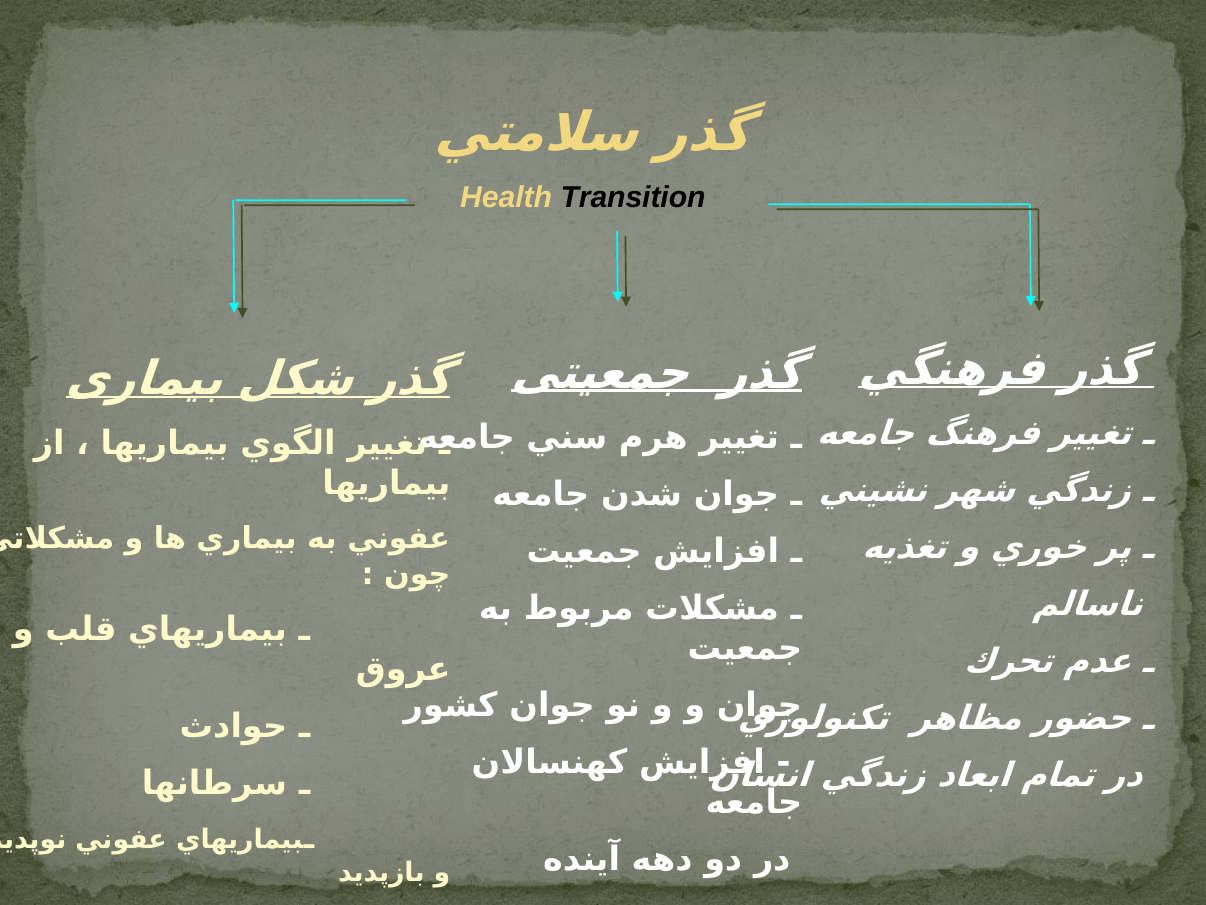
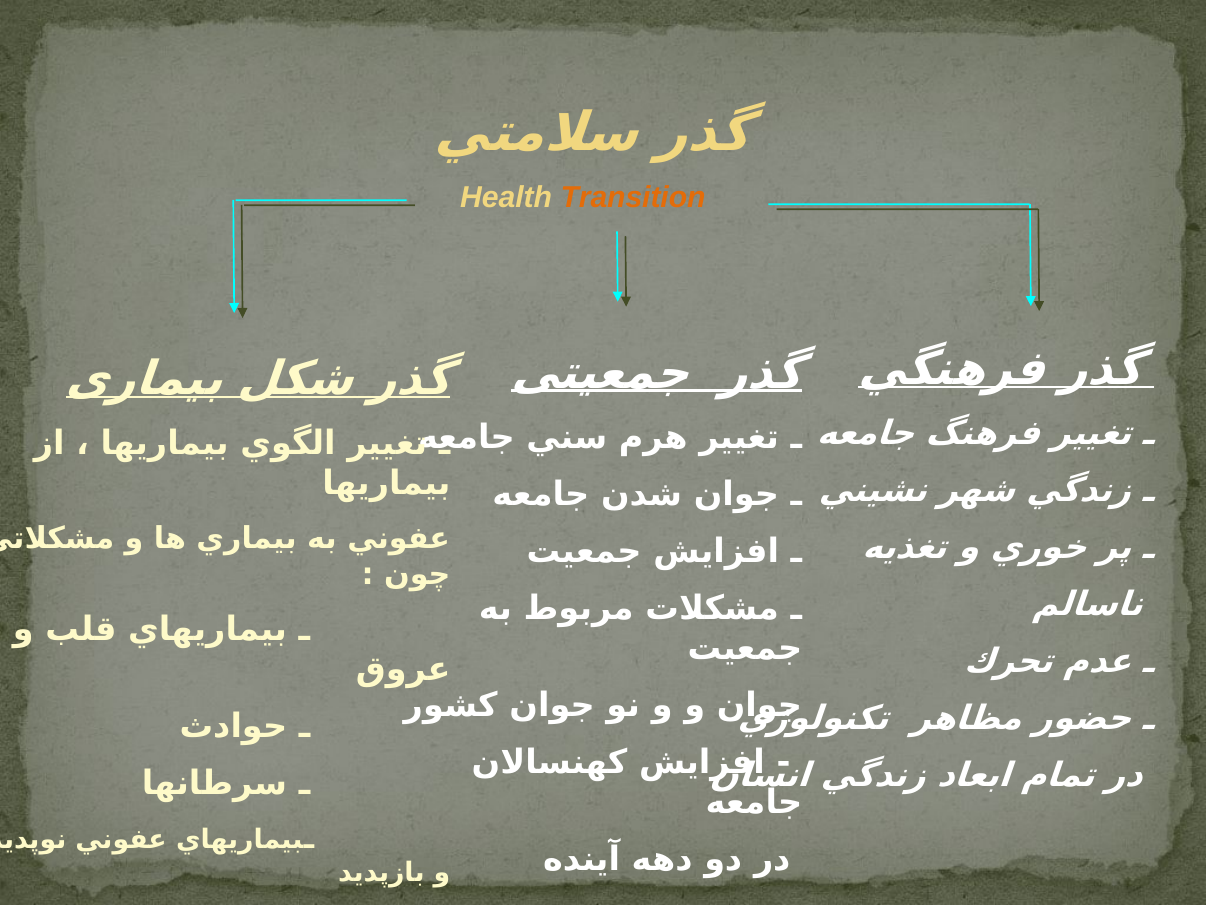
Transition colour: black -> orange
